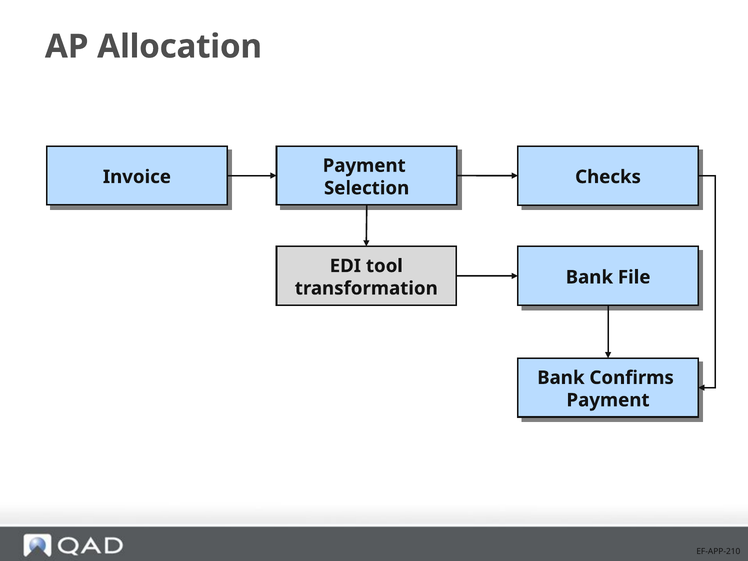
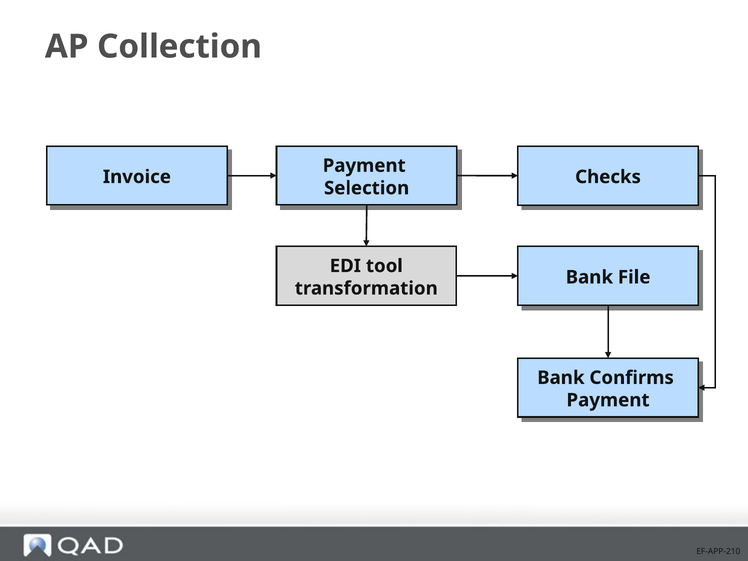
Allocation: Allocation -> Collection
